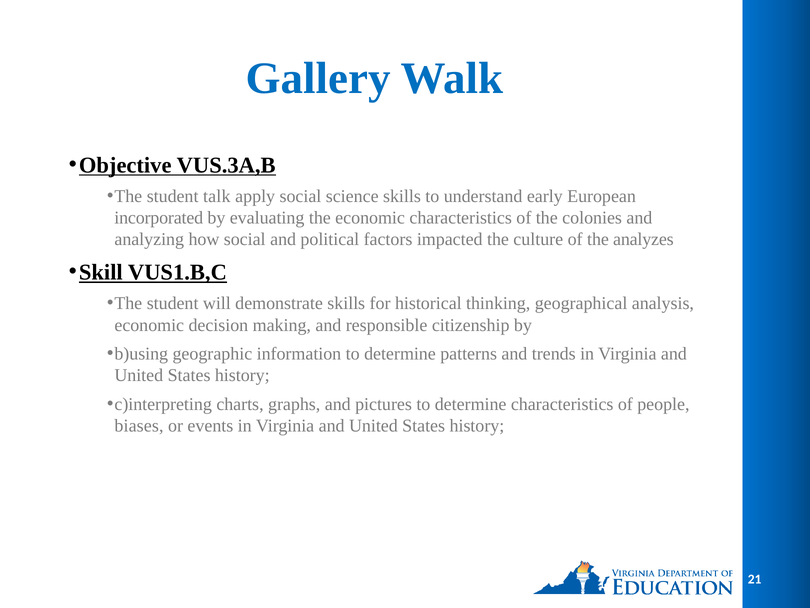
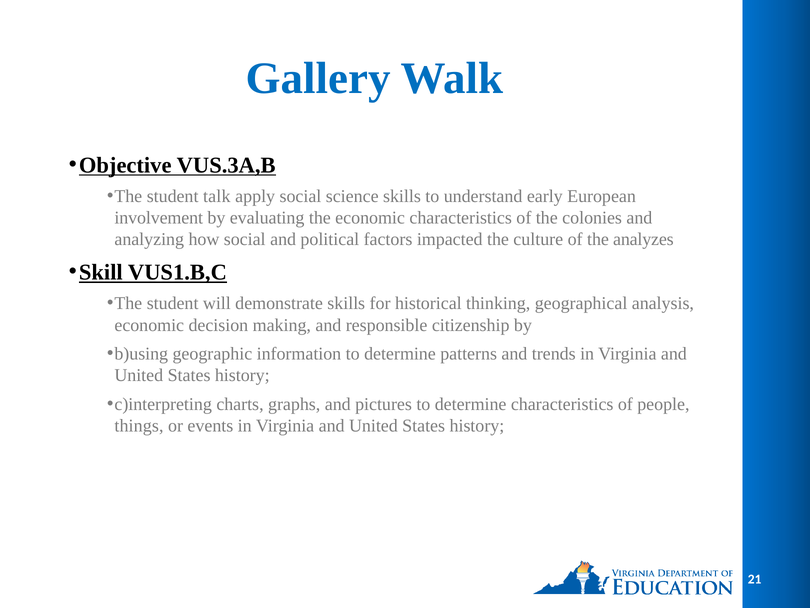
incorporated: incorporated -> involvement
biases: biases -> things
